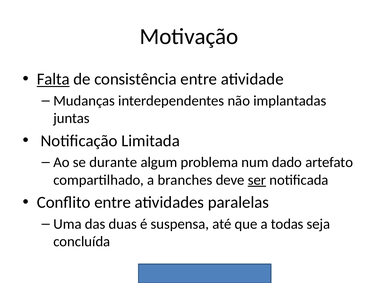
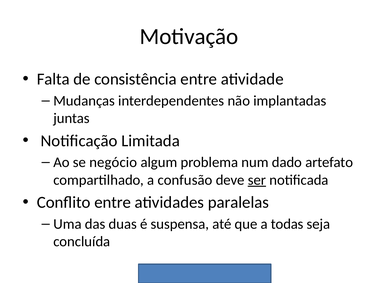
Falta underline: present -> none
durante: durante -> negócio
branches: branches -> confusão
